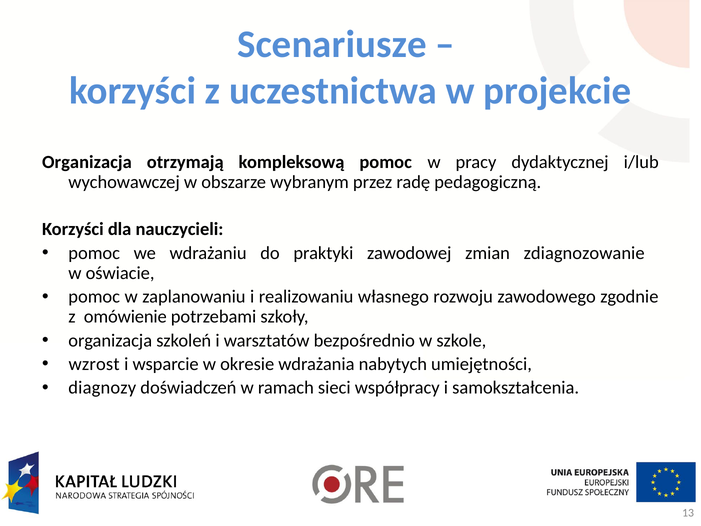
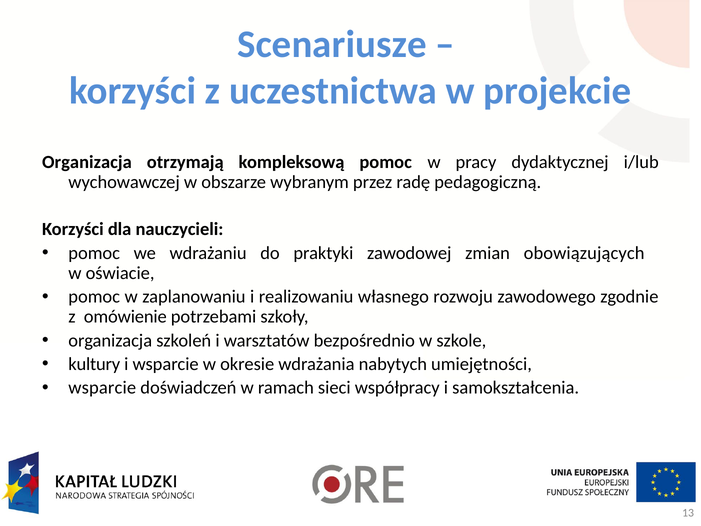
zdiagnozowanie: zdiagnozowanie -> obowiązujących
wzrost: wzrost -> kultury
diagnozy at (102, 388): diagnozy -> wsparcie
